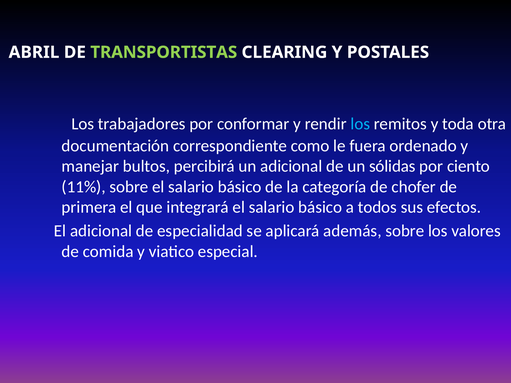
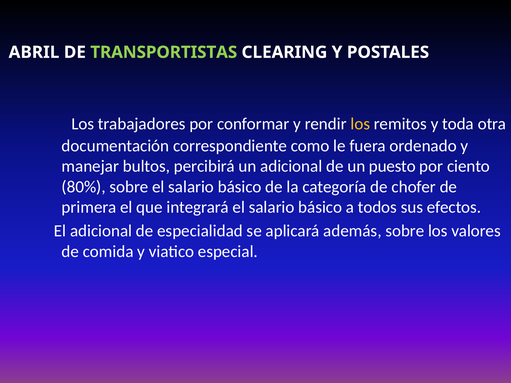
los at (360, 124) colour: light blue -> yellow
sólidas: sólidas -> puesto
11%: 11% -> 80%
